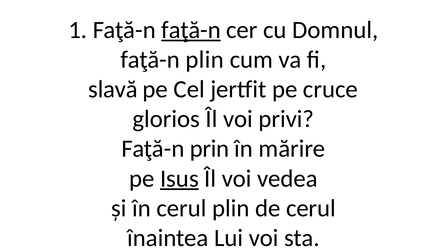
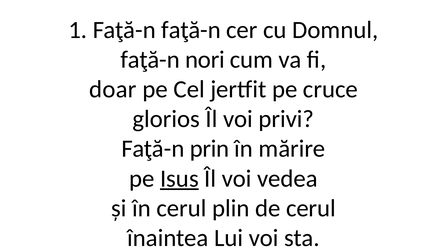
faţă-n at (191, 30) underline: present -> none
faţă-n plin: plin -> nori
slavă: slavă -> doar
